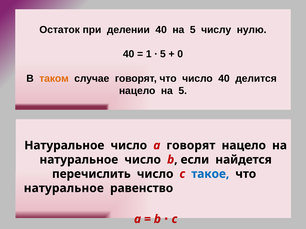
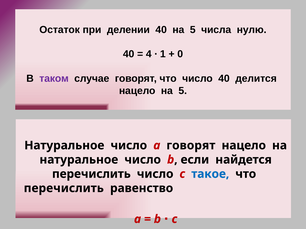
числу: числу -> числа
1: 1 -> 4
5 at (163, 54): 5 -> 1
таком colour: orange -> purple
натуральное at (64, 189): натуральное -> перечислить
